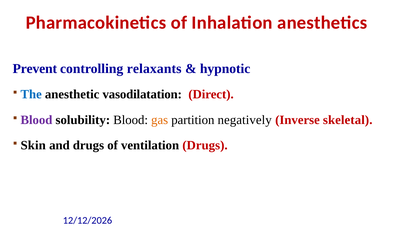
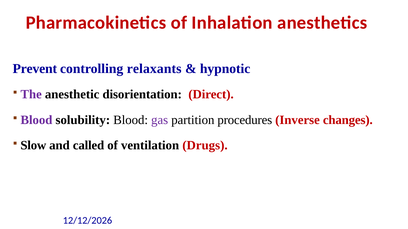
The colour: blue -> purple
vasodilatation: vasodilatation -> disorientation
gas colour: orange -> purple
negatively: negatively -> procedures
skeletal: skeletal -> changes
Skin: Skin -> Slow
and drugs: drugs -> called
